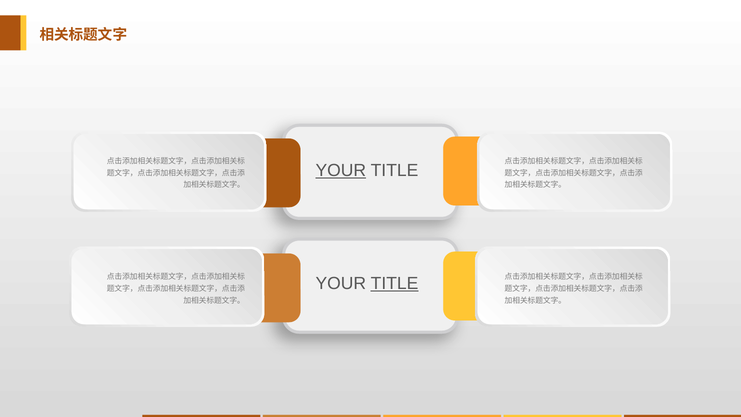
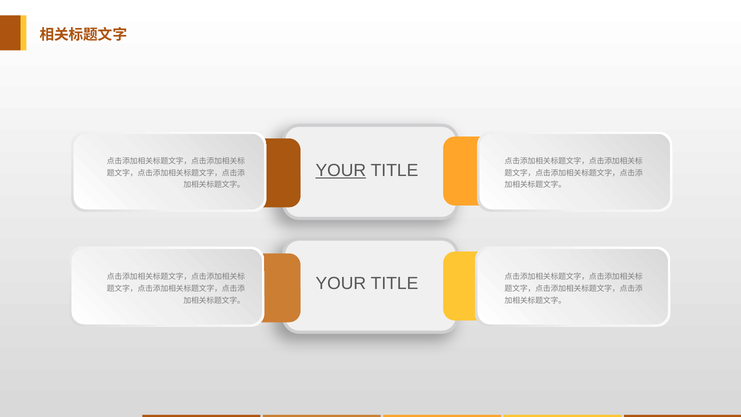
TITLE at (395, 283) underline: present -> none
